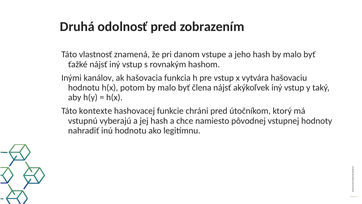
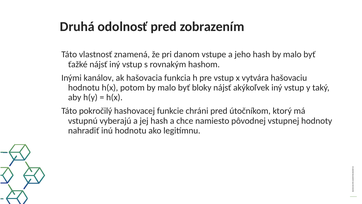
člena: člena -> bloky
kontexte: kontexte -> pokročilý
